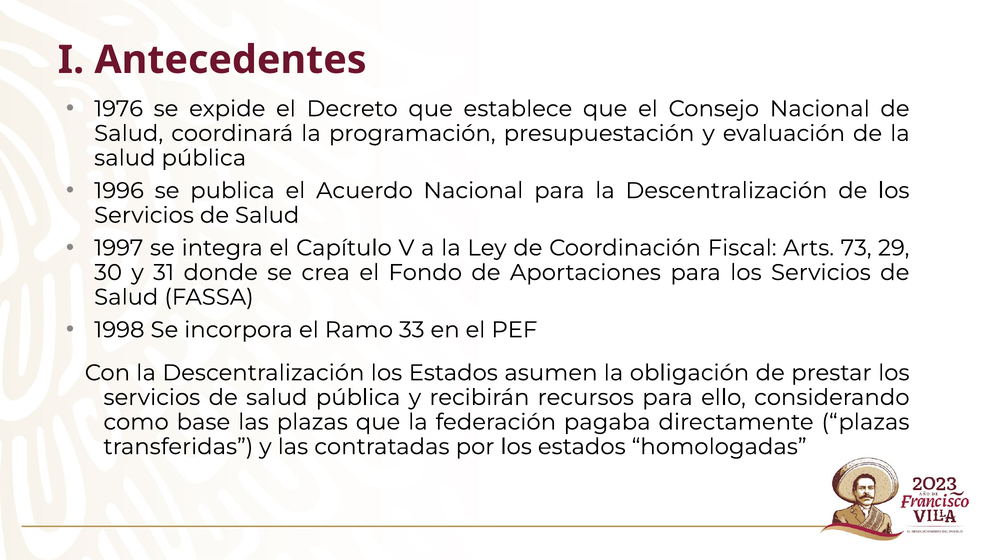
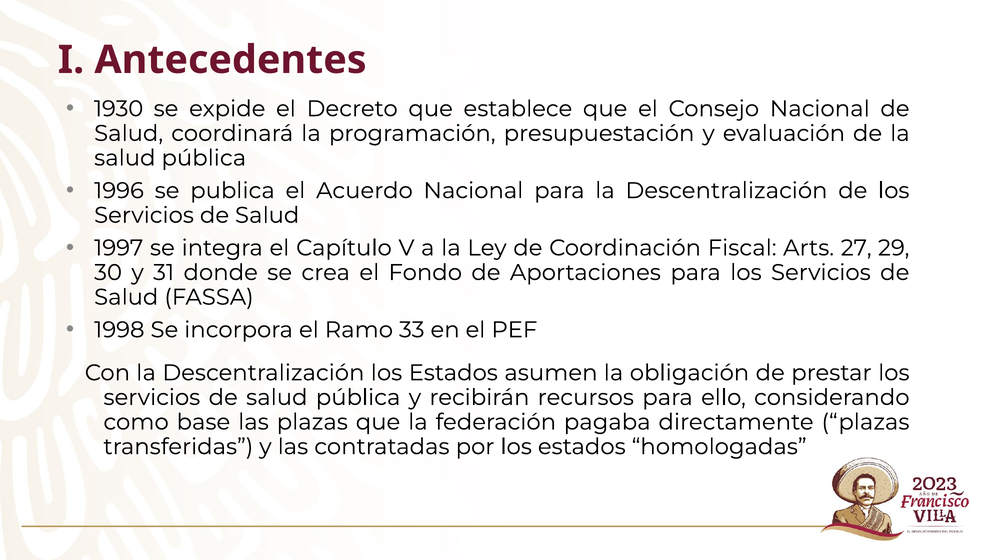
1976: 1976 -> 1930
73: 73 -> 27
